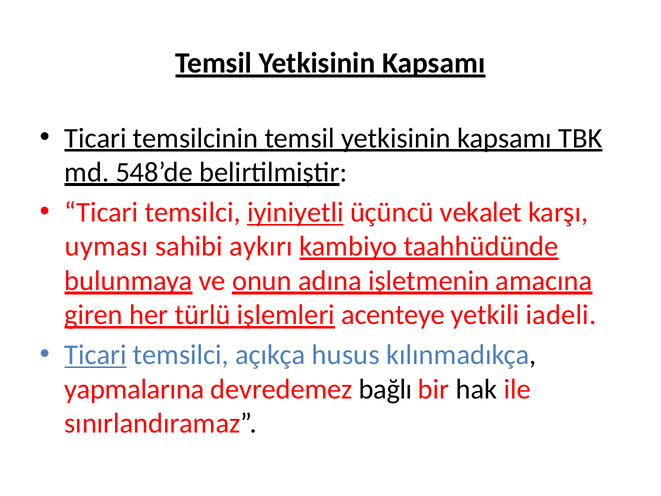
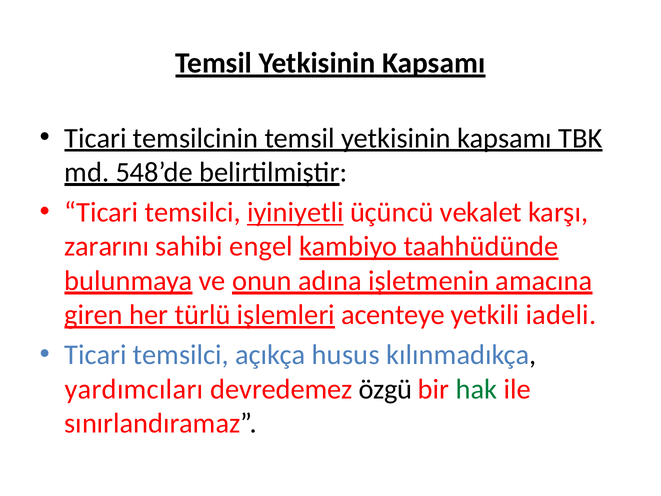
uyması: uyması -> zararını
aykırı: aykırı -> engel
Ticari at (96, 355) underline: present -> none
yapmalarına: yapmalarına -> yardımcıları
bağlı: bağlı -> özgü
hak colour: black -> green
